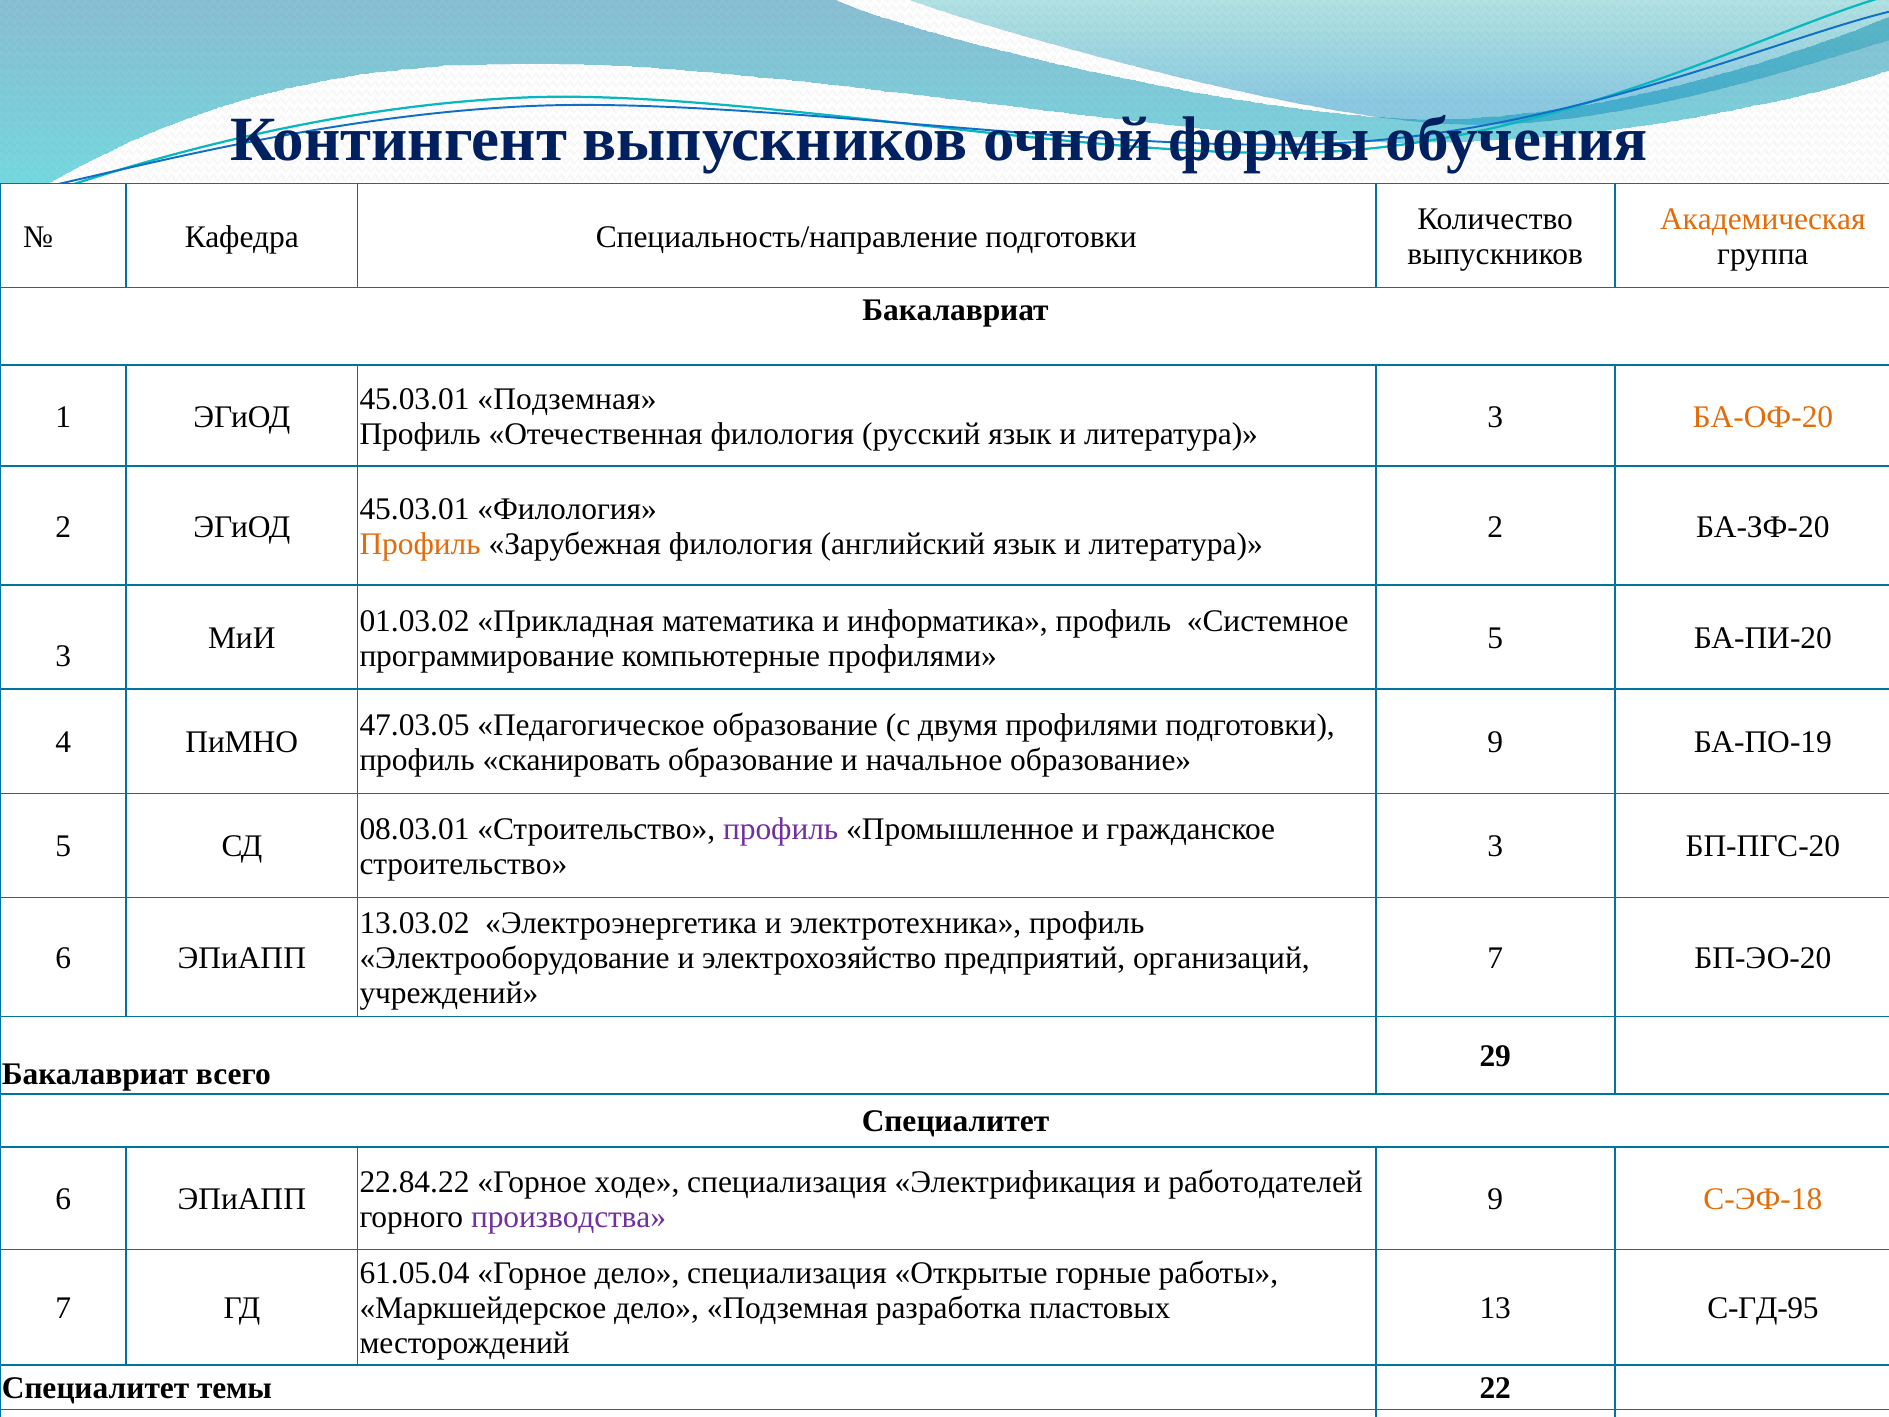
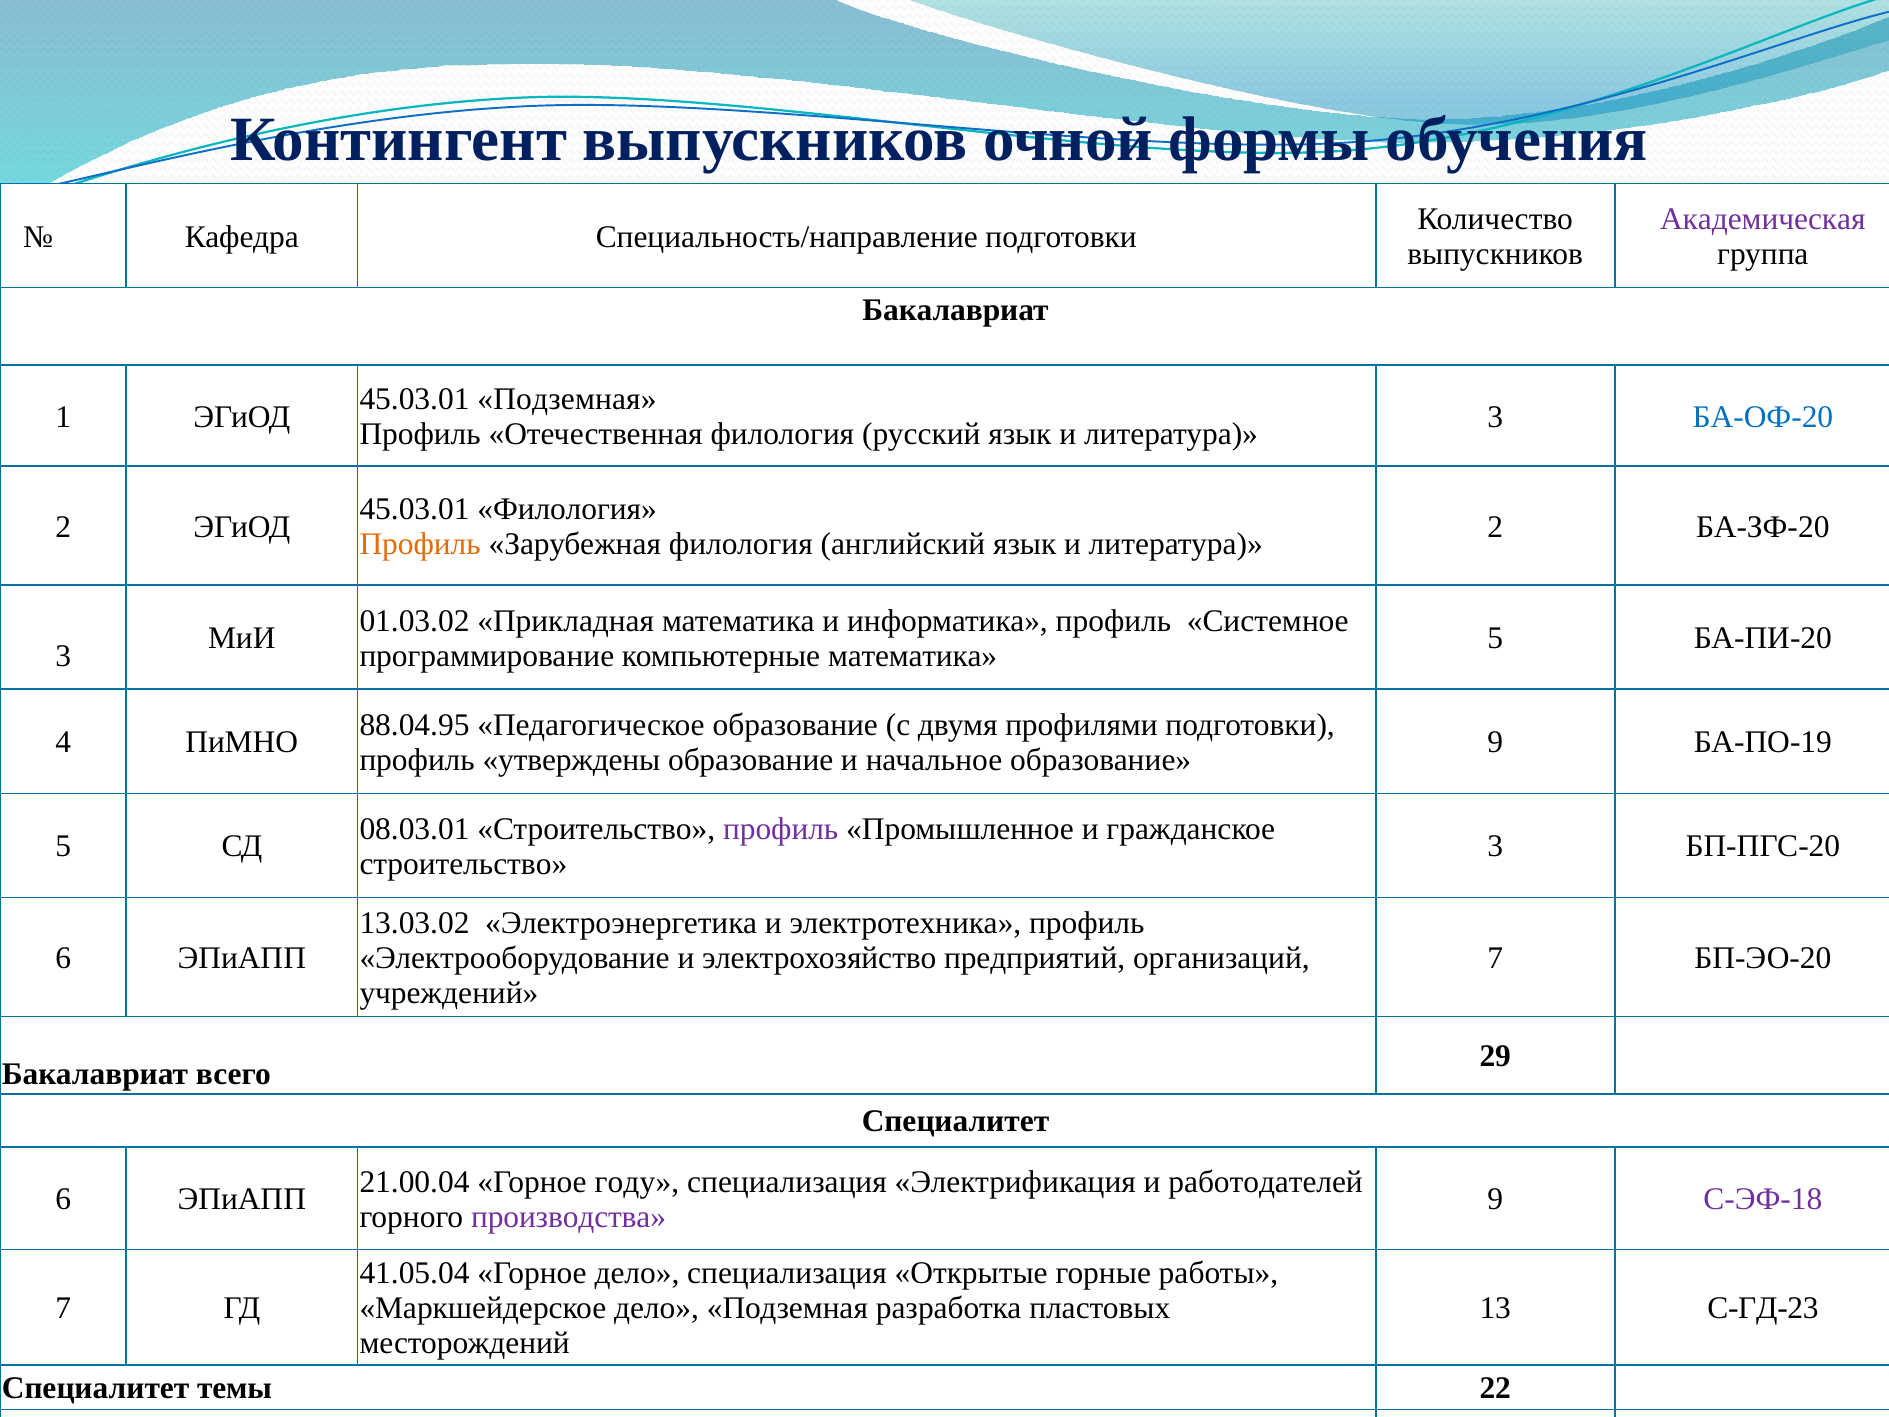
Академическая colour: orange -> purple
БА-ОФ-20 colour: orange -> blue
компьютерные профилями: профилями -> математика
47.03.05: 47.03.05 -> 88.04.95
сканировать: сканировать -> утверждены
22.84.22: 22.84.22 -> 21.00.04
ходе: ходе -> году
С-ЭФ-18 colour: orange -> purple
61.05.04: 61.05.04 -> 41.05.04
С-ГД-95: С-ГД-95 -> С-ГД-23
